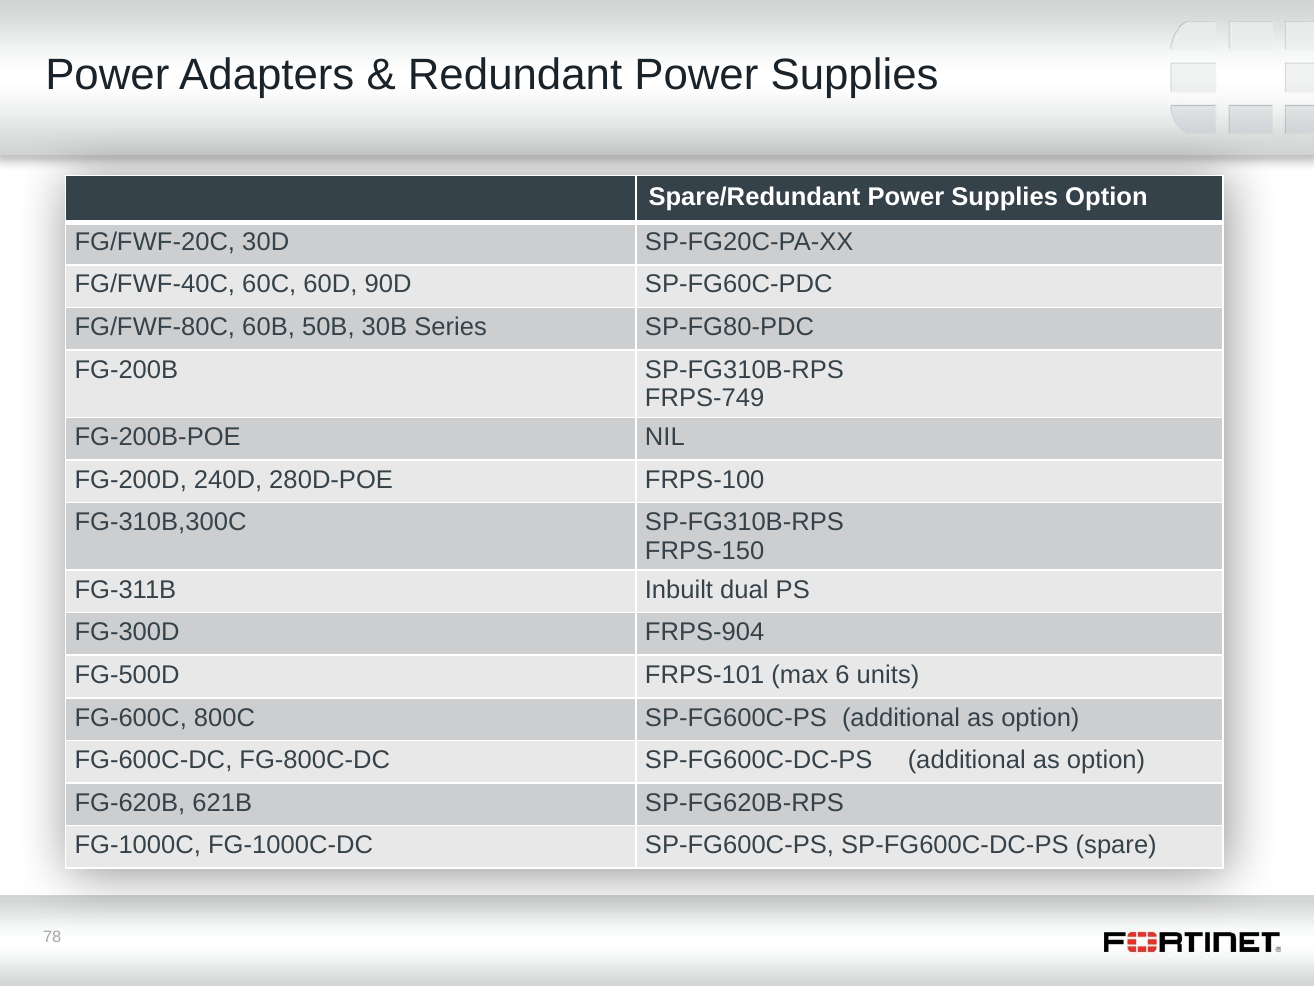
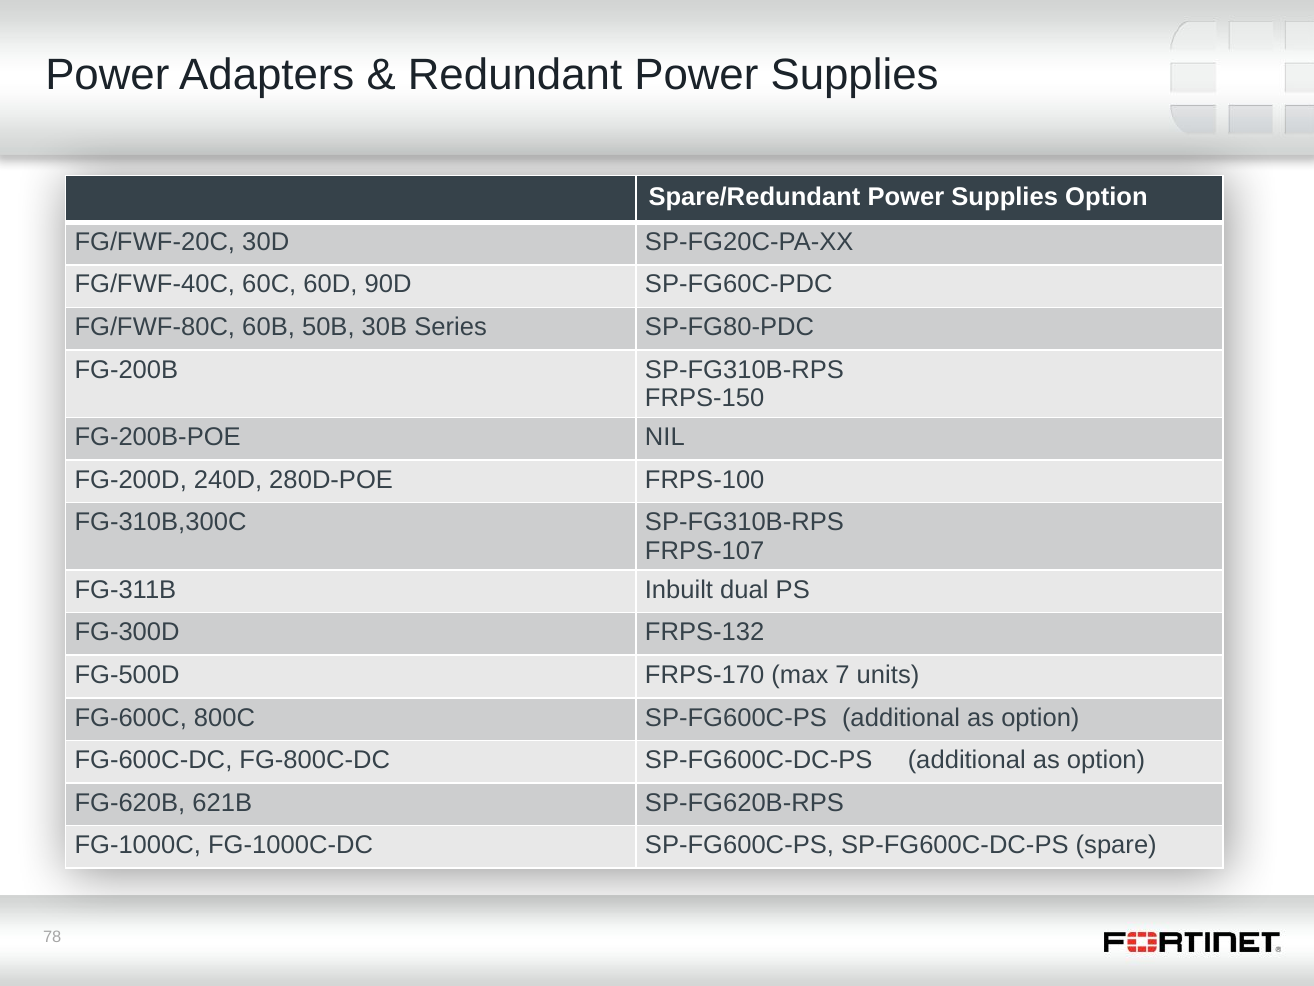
FRPS-749: FRPS-749 -> FRPS-150
FRPS-150: FRPS-150 -> FRPS-107
FRPS-904: FRPS-904 -> FRPS-132
FRPS-101: FRPS-101 -> FRPS-170
6: 6 -> 7
